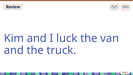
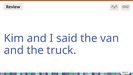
luck: luck -> said
